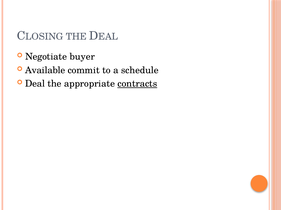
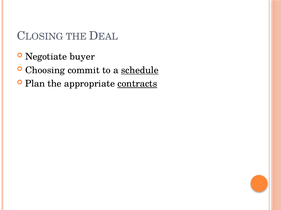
Available: Available -> Choosing
schedule underline: none -> present
Deal: Deal -> Plan
